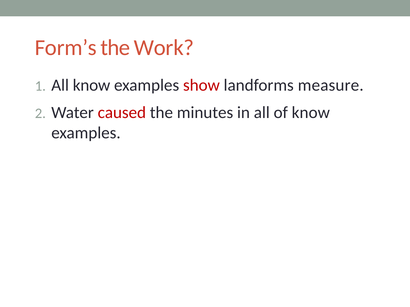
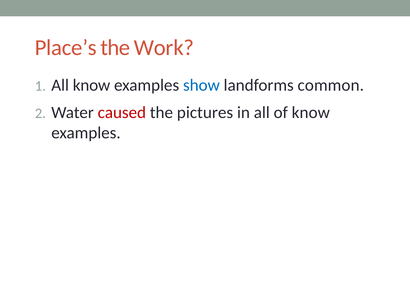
Form’s: Form’s -> Place’s
show colour: red -> blue
measure: measure -> common
minutes: minutes -> pictures
